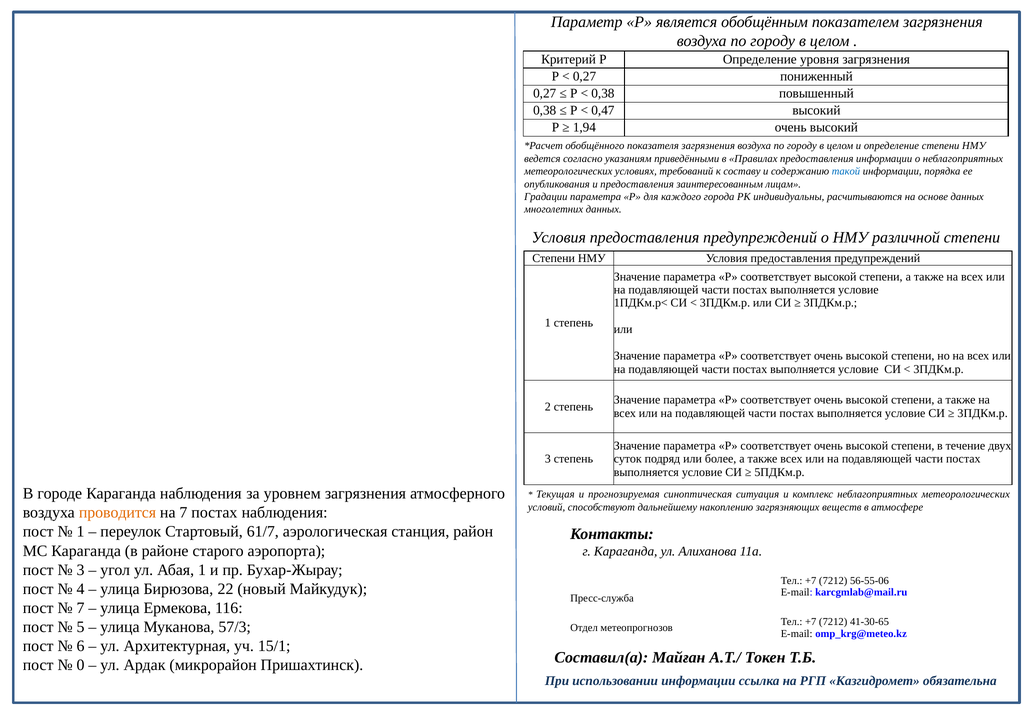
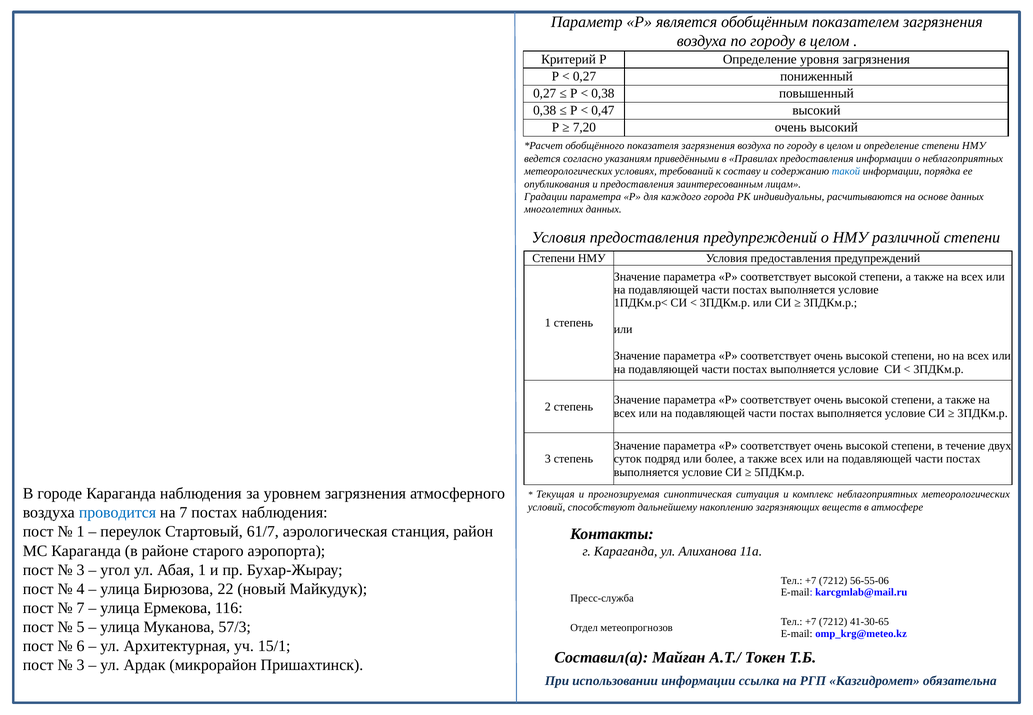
1,94: 1,94 -> 7,20
проводится colour: orange -> blue
0 at (81, 665): 0 -> 3
